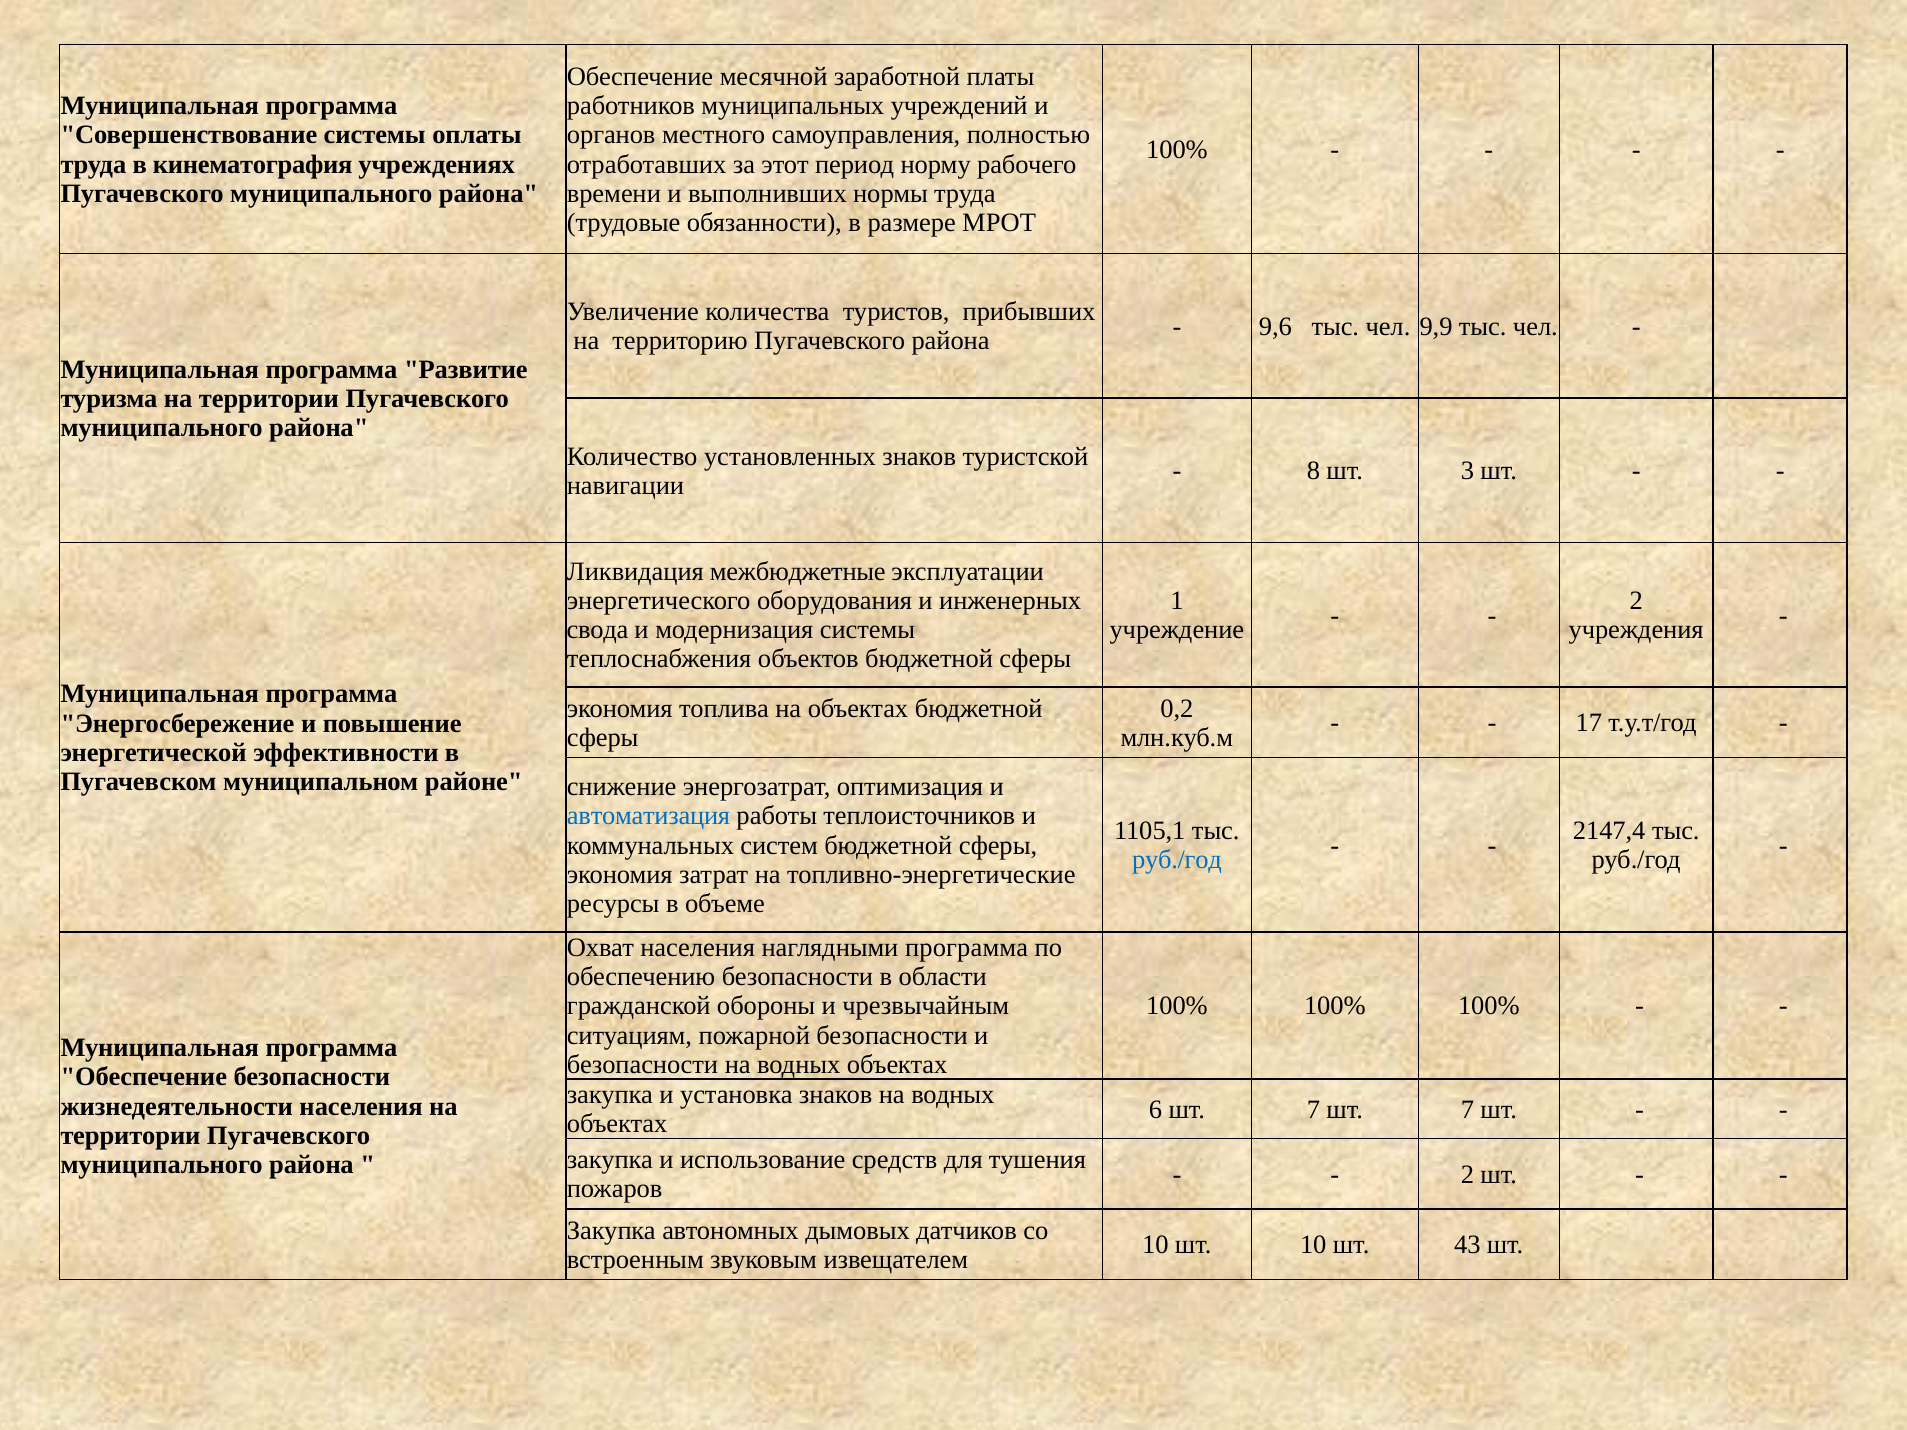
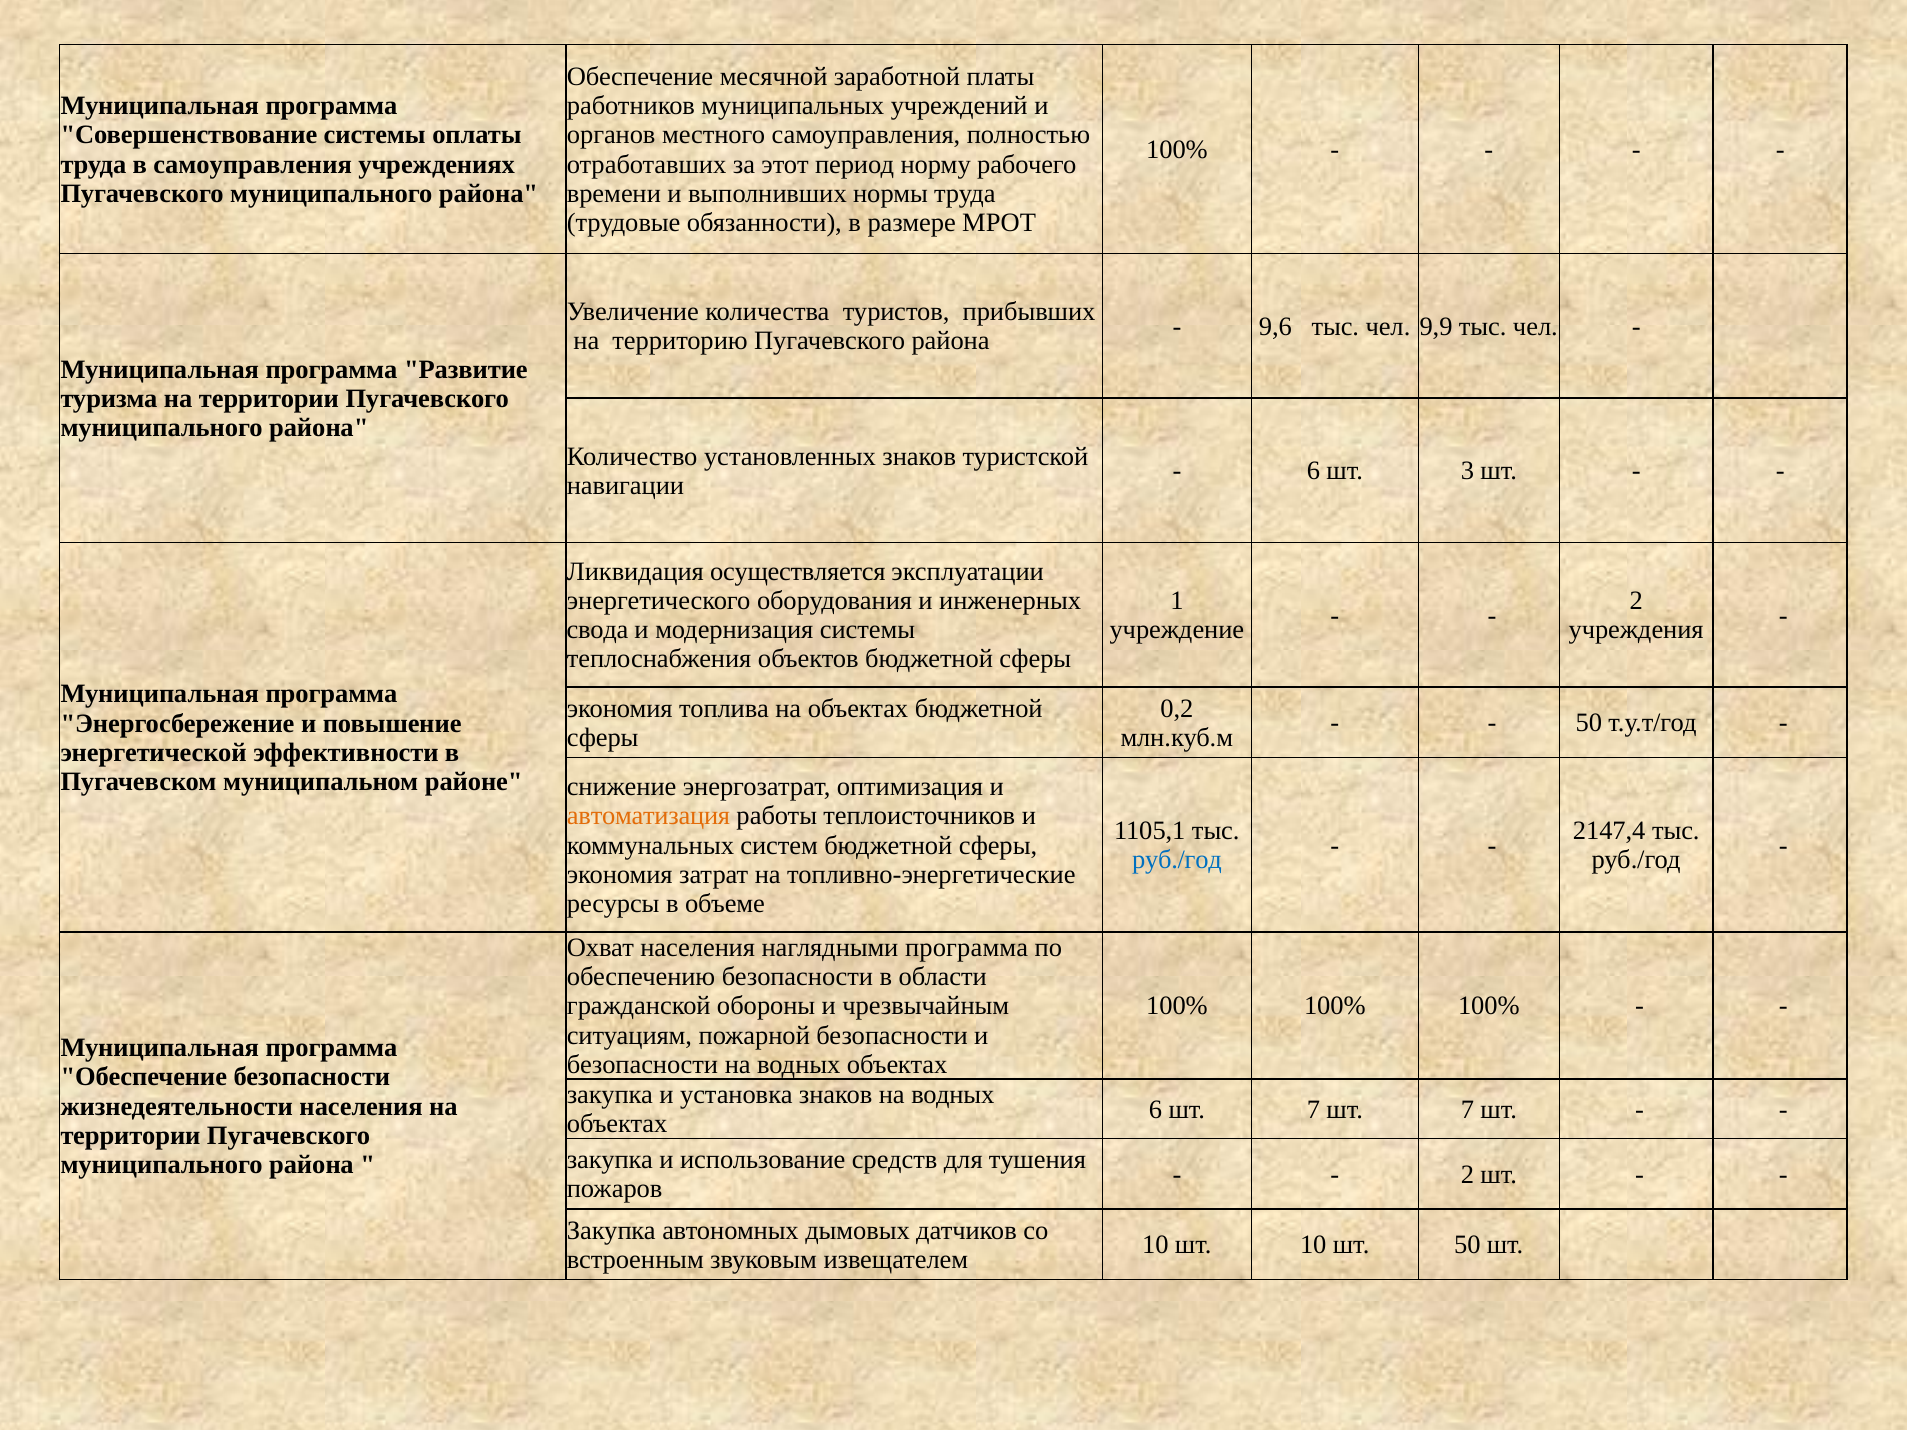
в кинематография: кинематография -> самоуправления
8 at (1313, 471): 8 -> 6
межбюджетные: межбюджетные -> осуществляется
17 at (1589, 723): 17 -> 50
автоматизация colour: blue -> orange
шт 43: 43 -> 50
